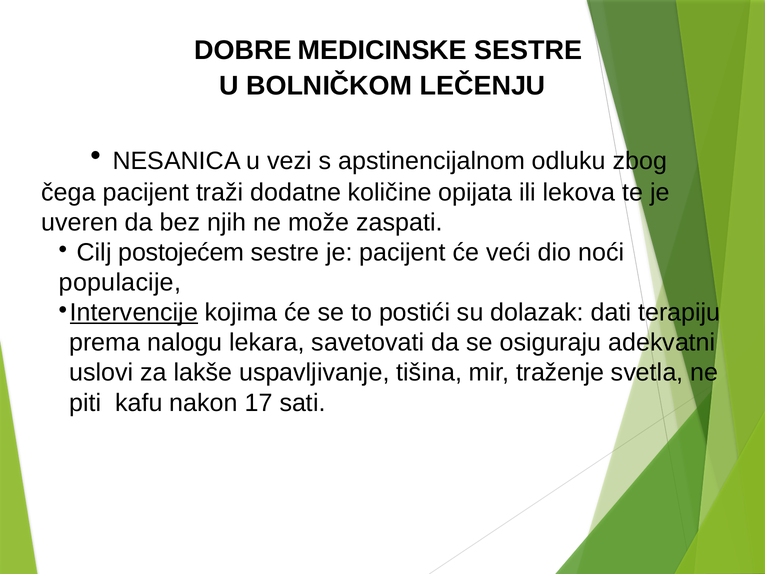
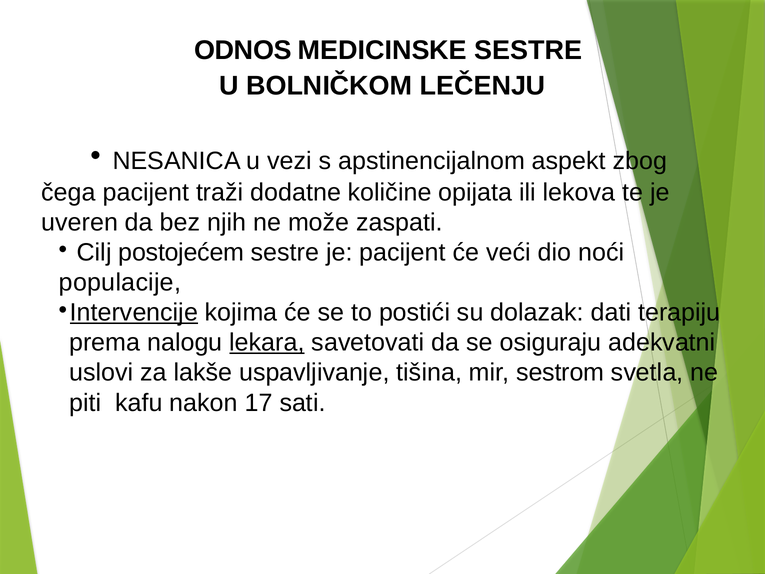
DOBRE: DOBRE -> ODNOS
odluku: odluku -> aspekt
lekara underline: none -> present
traženje: traženje -> sestrom
